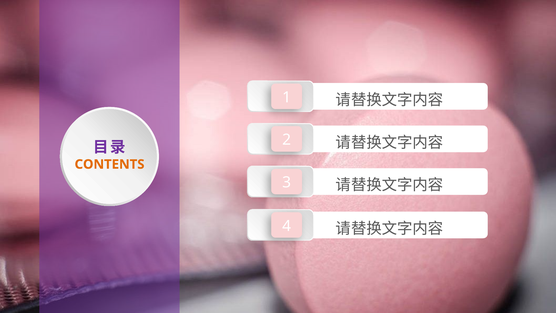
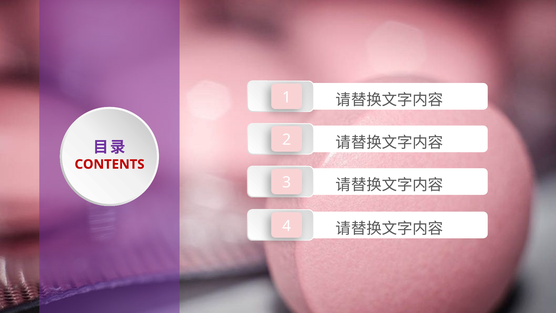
CONTENTS colour: orange -> red
